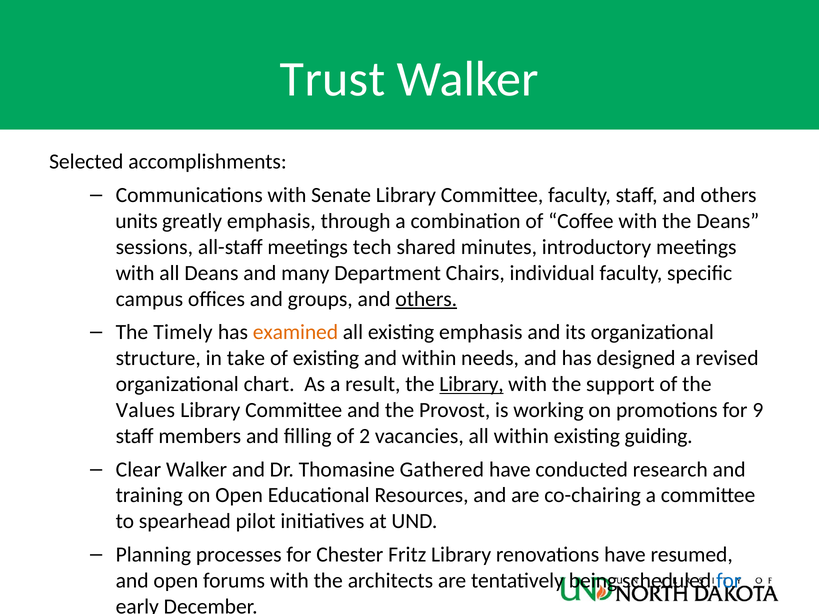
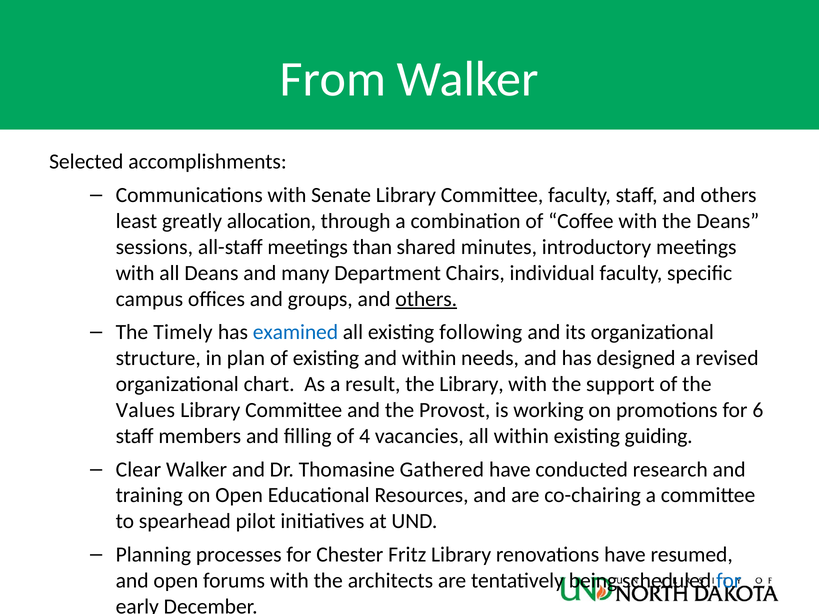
Trust: Trust -> From
units: units -> least
greatly emphasis: emphasis -> allocation
tech: tech -> than
examined colour: orange -> blue
existing emphasis: emphasis -> following
take: take -> plan
Library at (471, 384) underline: present -> none
9: 9 -> 6
2: 2 -> 4
